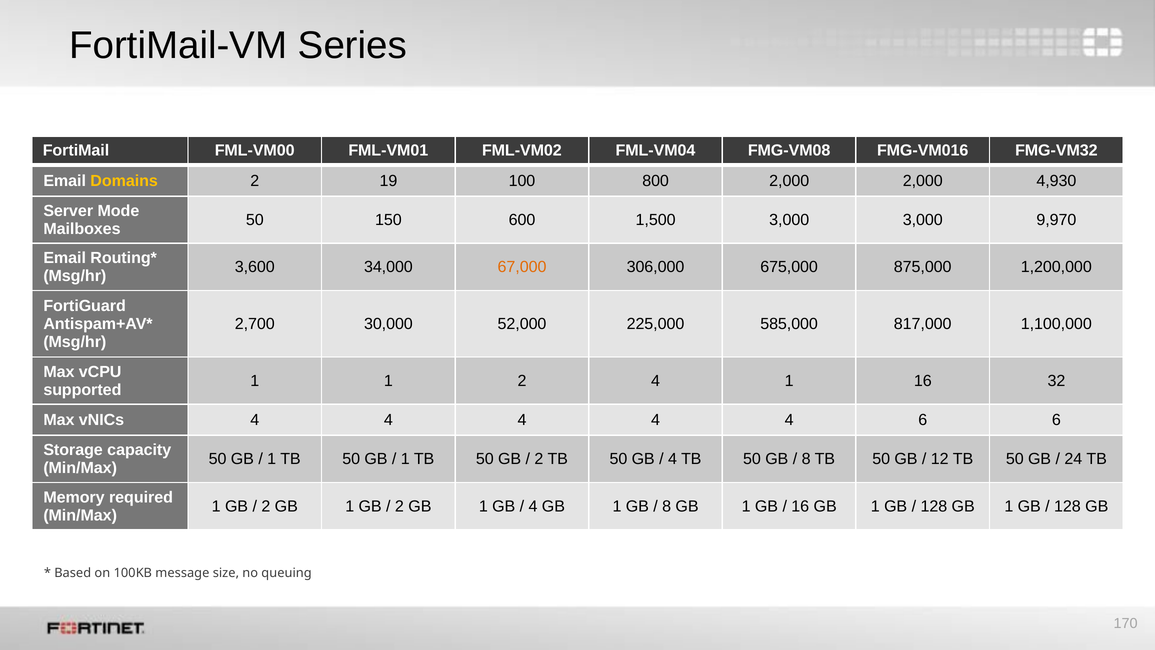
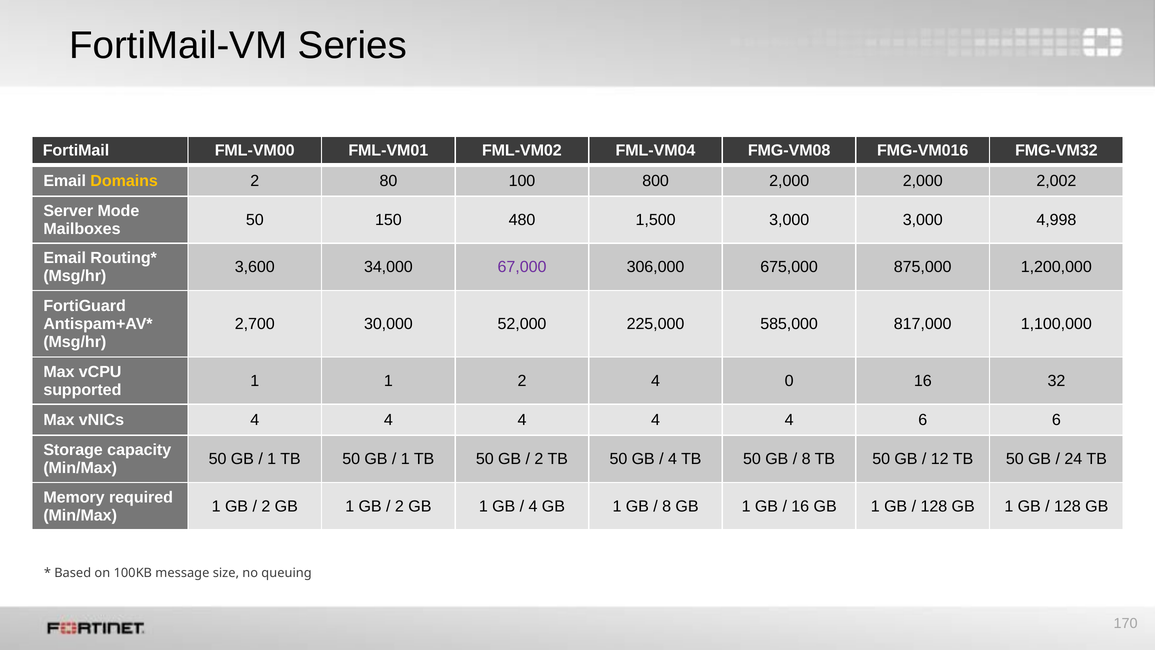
19: 19 -> 80
4,930: 4,930 -> 2,002
600: 600 -> 480
9,970: 9,970 -> 4,998
67,000 colour: orange -> purple
4 1: 1 -> 0
